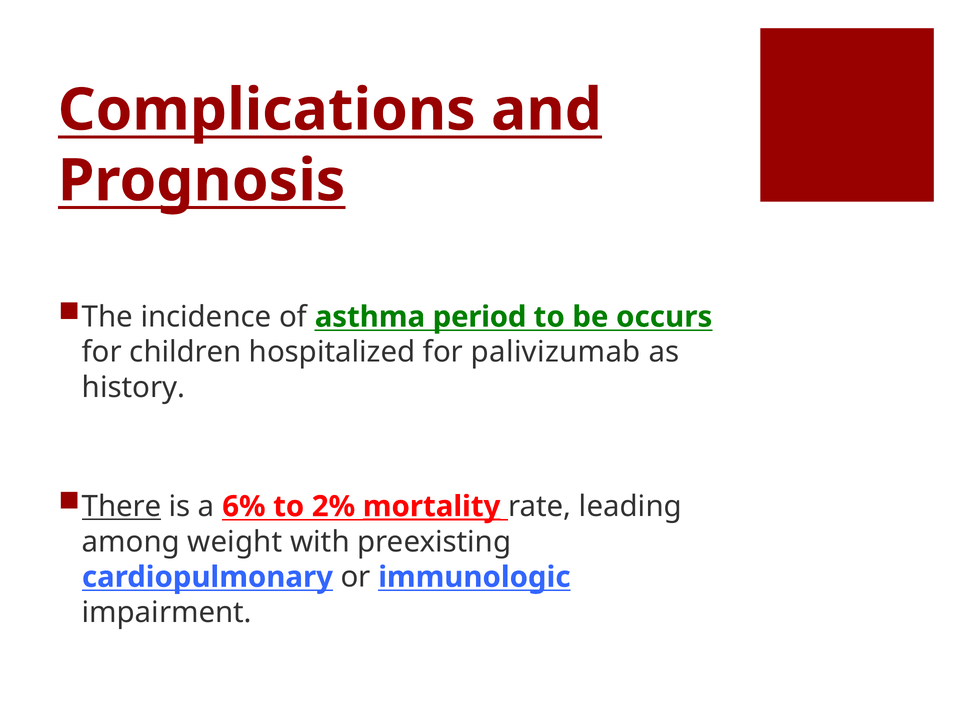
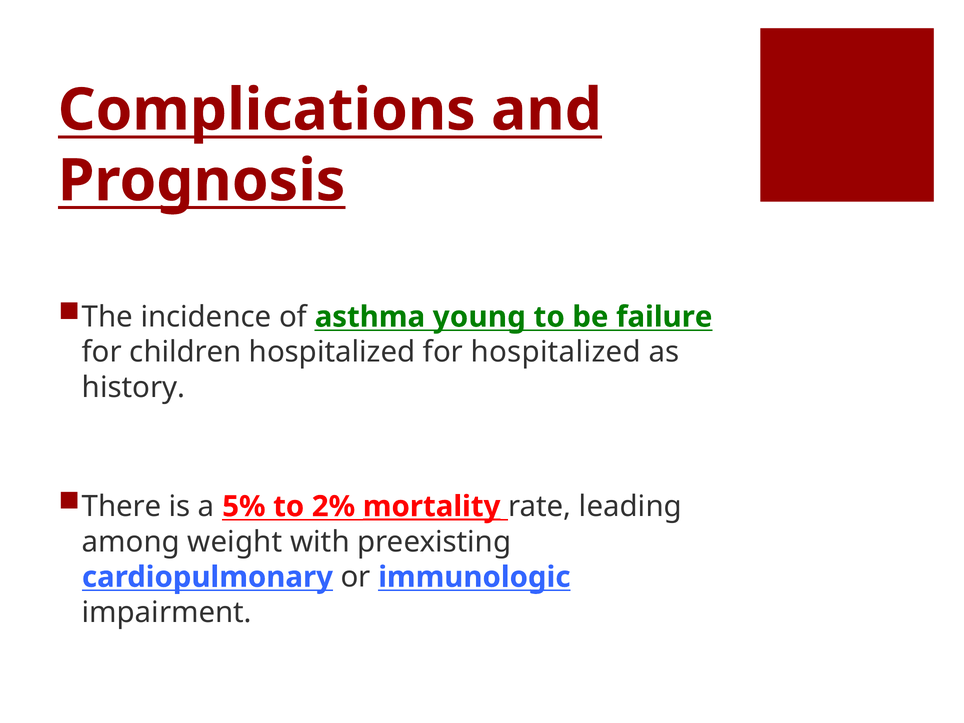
period: period -> young
occurs: occurs -> failure
for palivizumab: palivizumab -> hospitalized
There underline: present -> none
6%: 6% -> 5%
